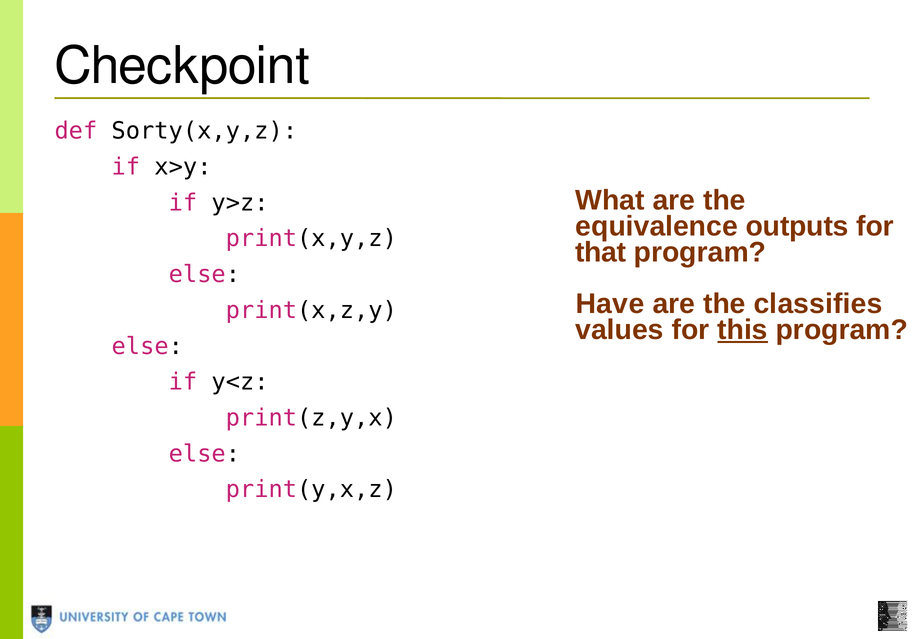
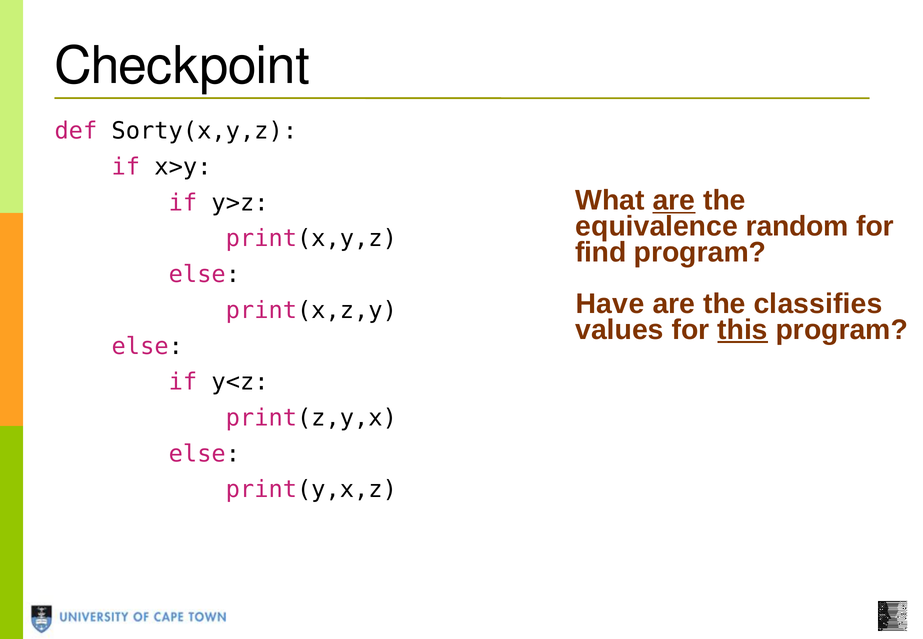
are at (674, 200) underline: none -> present
outputs: outputs -> random
that: that -> find
